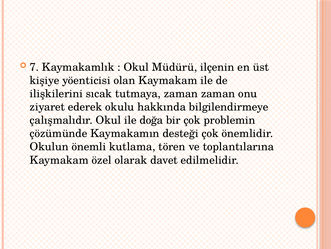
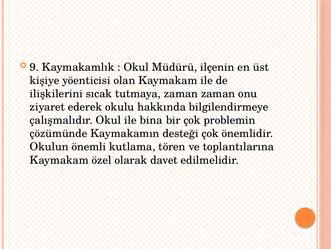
7: 7 -> 9
doğa: doğa -> bina
